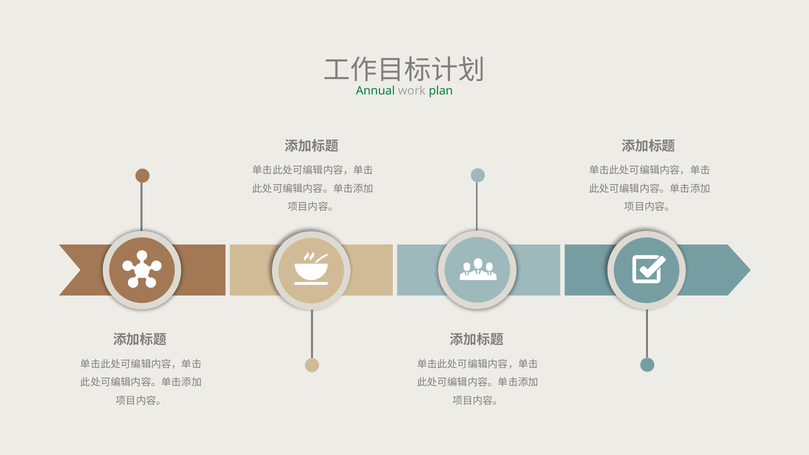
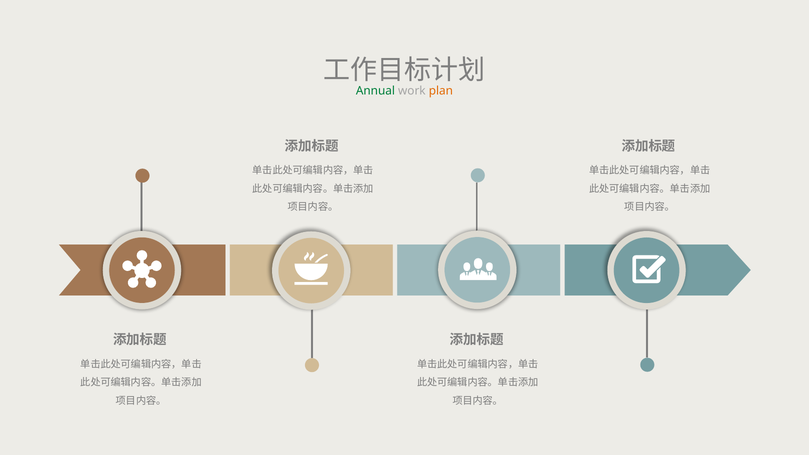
plan colour: green -> orange
